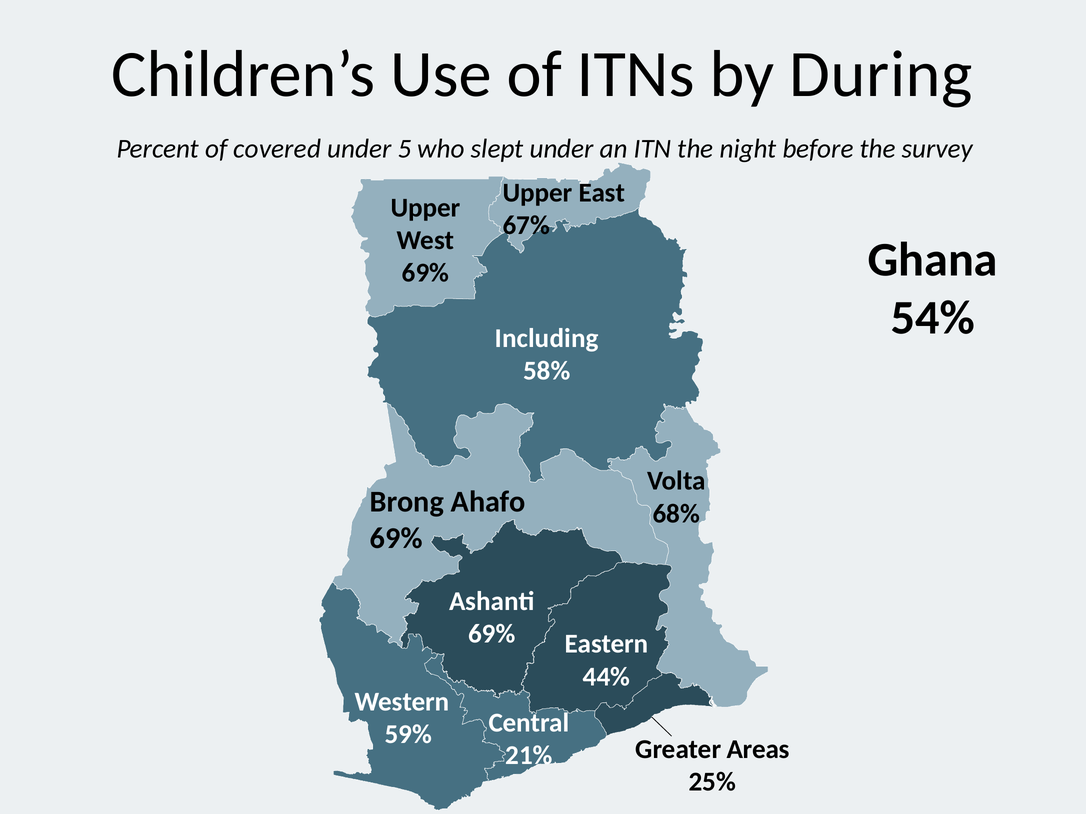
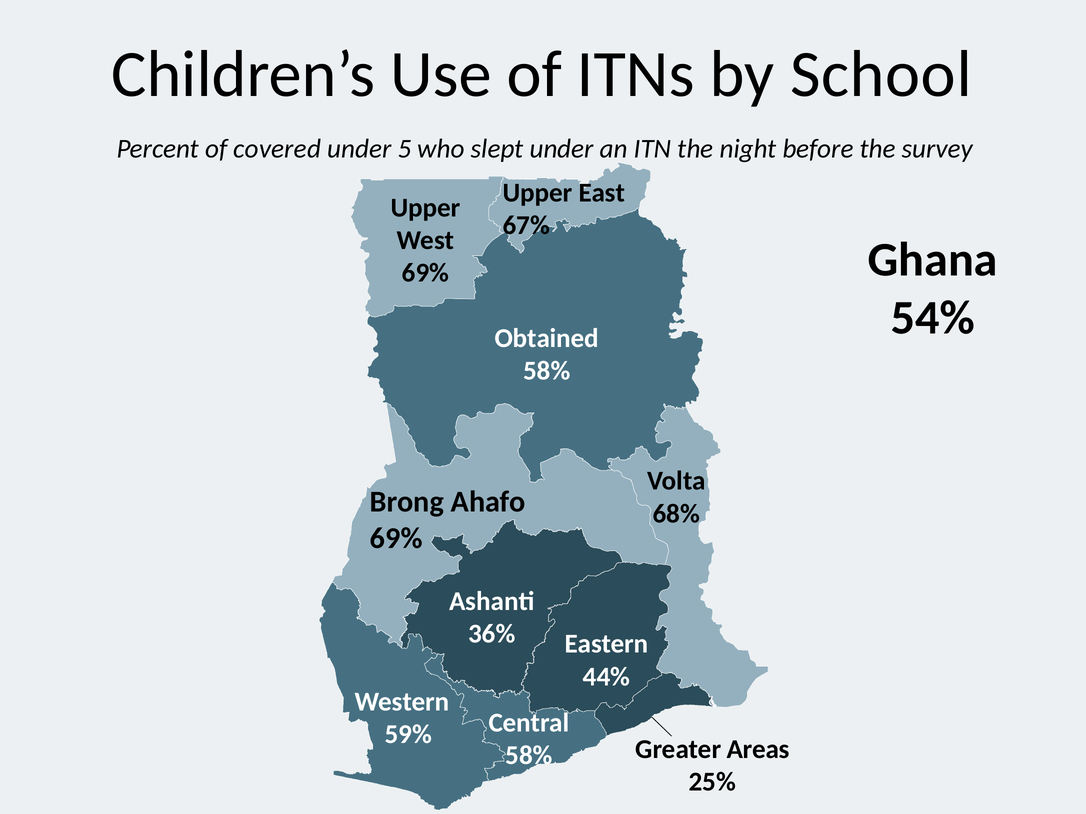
During: During -> School
Including: Including -> Obtained
69% at (492, 634): 69% -> 36%
21% at (529, 756): 21% -> 58%
